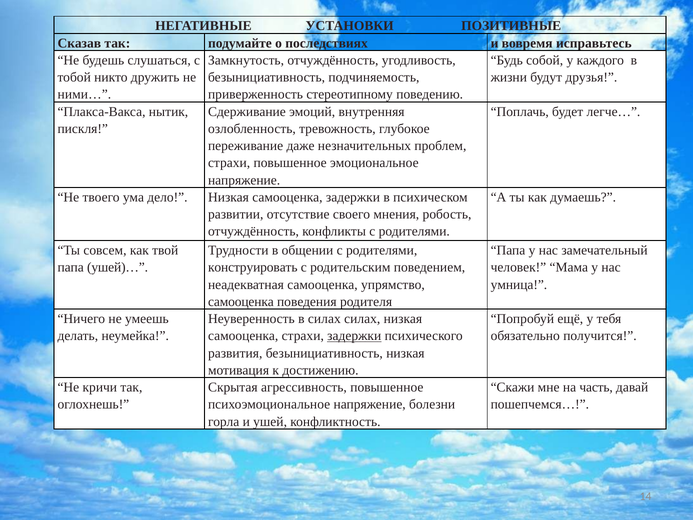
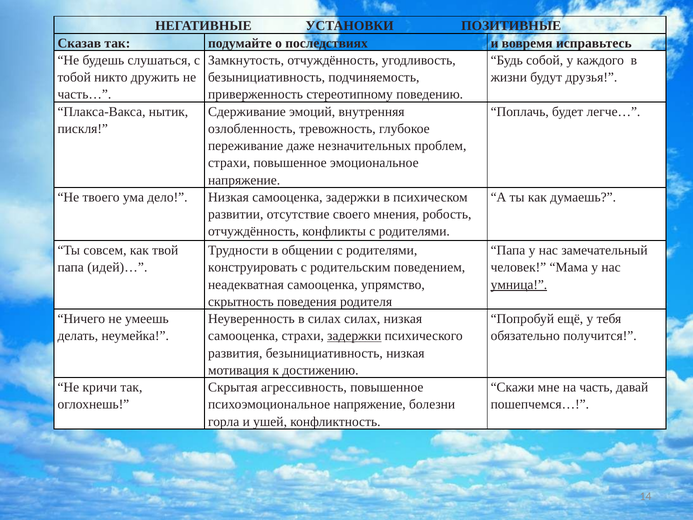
ними…: ними… -> часть…
ушей)…: ушей)… -> идей)…
умница underline: none -> present
самооценка at (241, 302): самооценка -> скрытность
